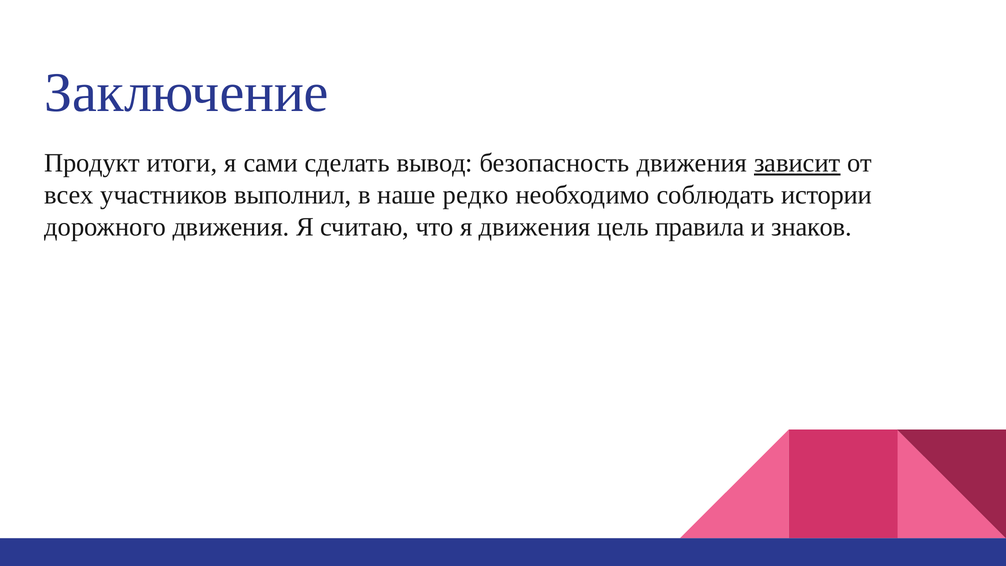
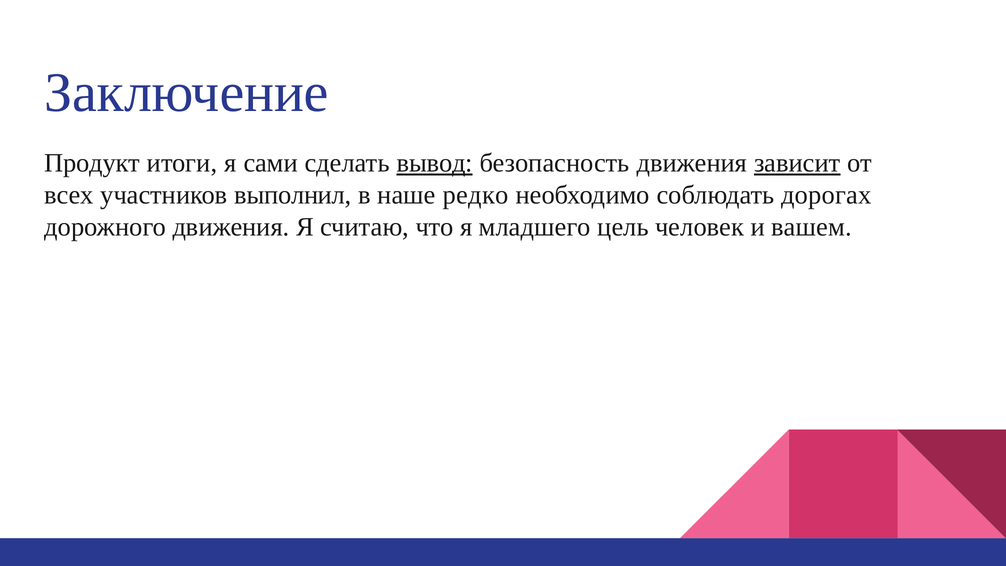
вывод underline: none -> present
истории: истории -> дорогах
я движения: движения -> младшего
правила: правила -> человек
знаков: знаков -> вашем
